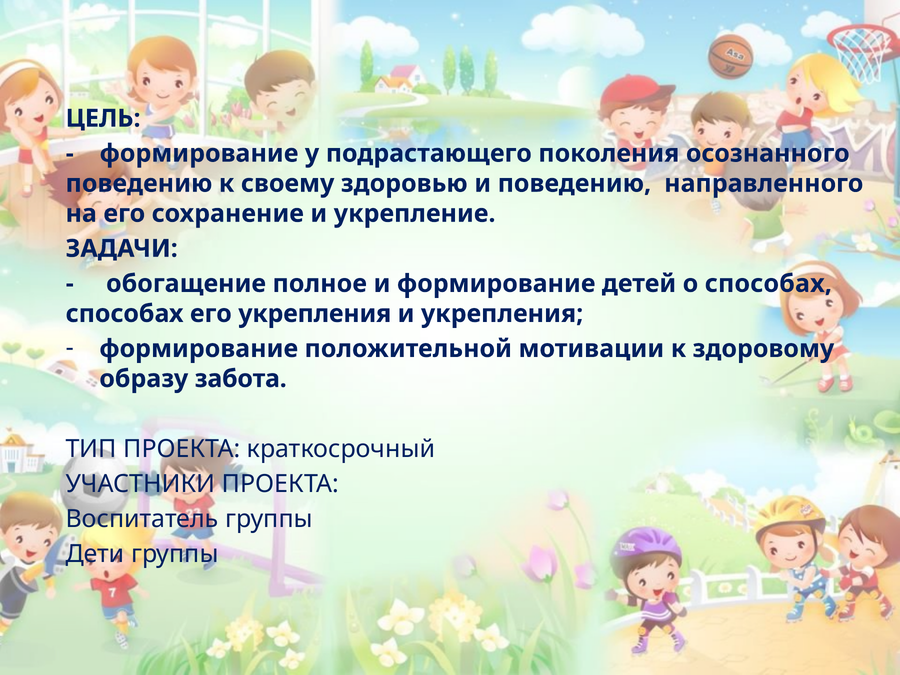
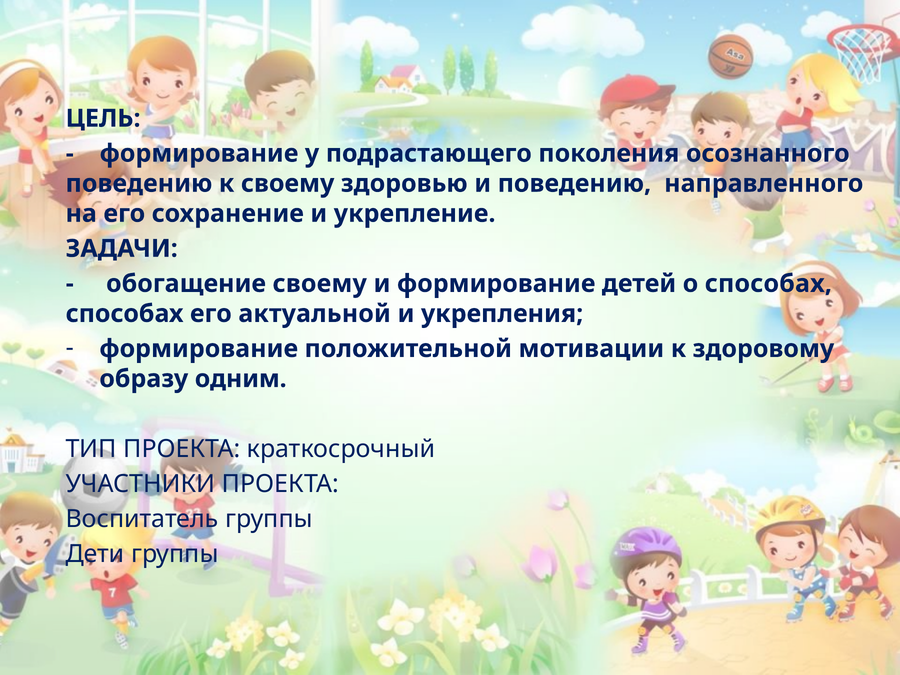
обогащение полное: полное -> своему
его укрепления: укрепления -> актуальной
забота: забота -> одним
